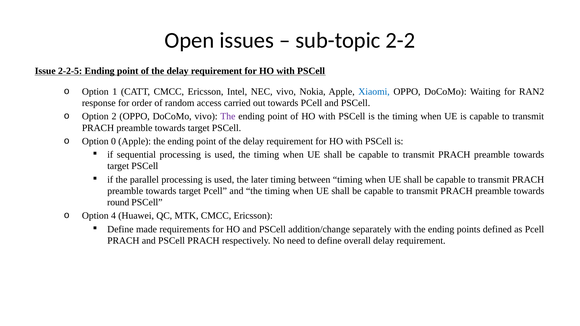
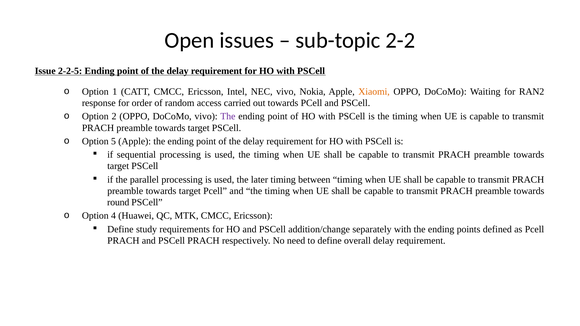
Xiaomi colour: blue -> orange
0: 0 -> 5
made: made -> study
